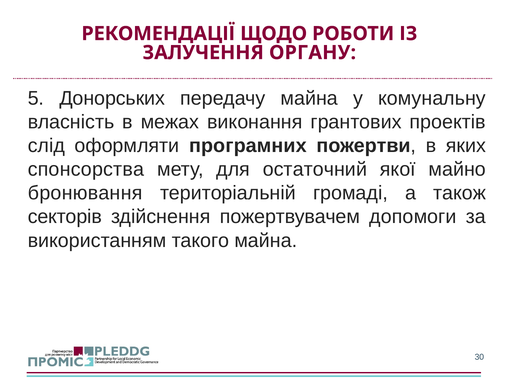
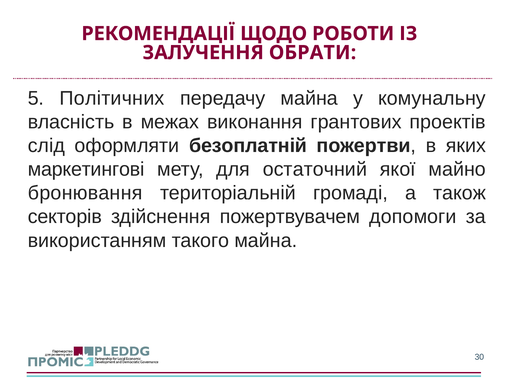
ОРГАНУ: ОРГАНУ -> ОБРАТИ
Донорських: Донорських -> Політичних
програмних: програмних -> безоплатній
спонсорства: спонсорства -> маркетингові
